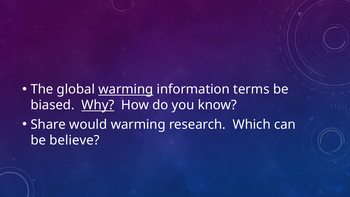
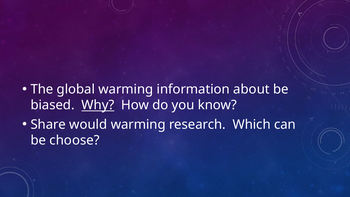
warming at (126, 89) underline: present -> none
terms: terms -> about
believe: believe -> choose
